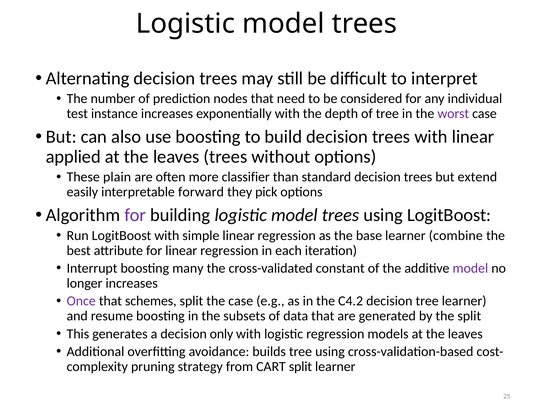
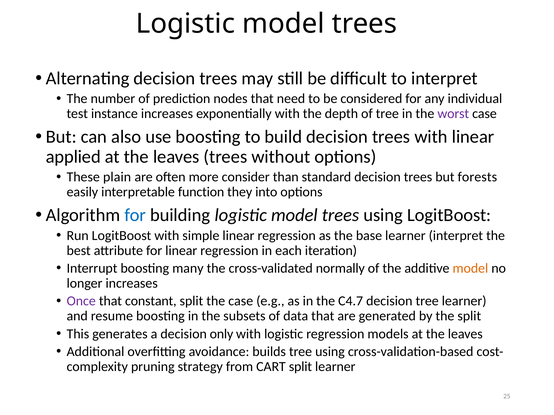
classifier: classifier -> consider
extend: extend -> forests
forward: forward -> function
pick: pick -> into
for at (135, 215) colour: purple -> blue
learner combine: combine -> interpret
constant: constant -> normally
model at (470, 269) colour: purple -> orange
schemes: schemes -> constant
C4.2: C4.2 -> C4.7
